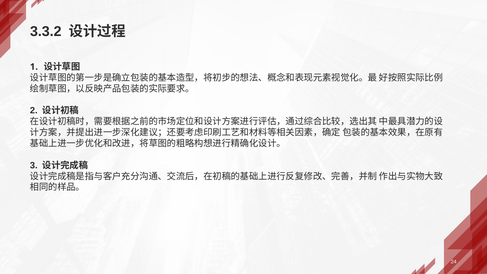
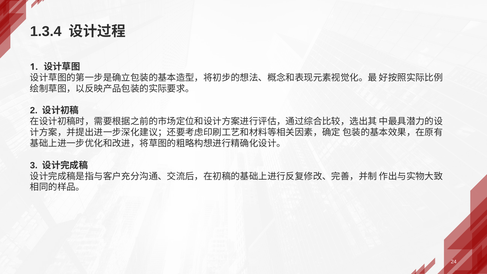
3.3.2: 3.3.2 -> 1.3.4
